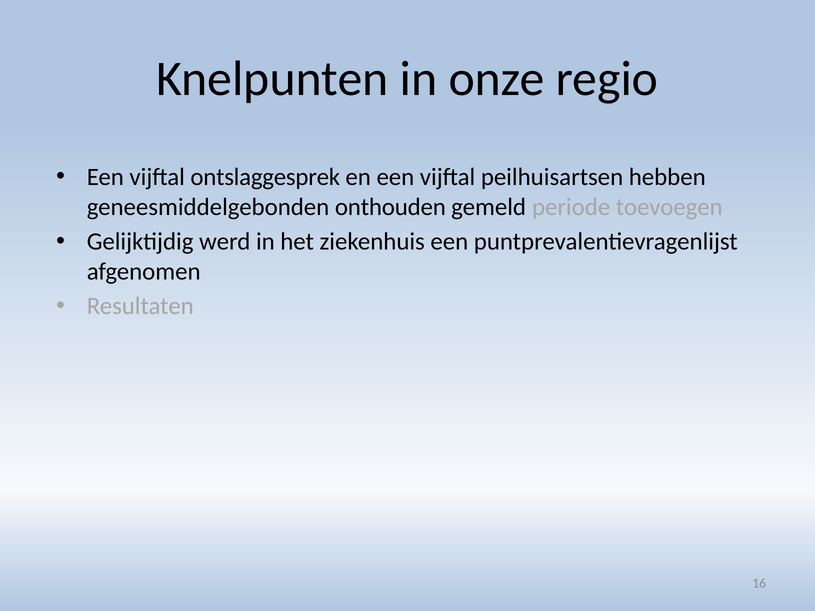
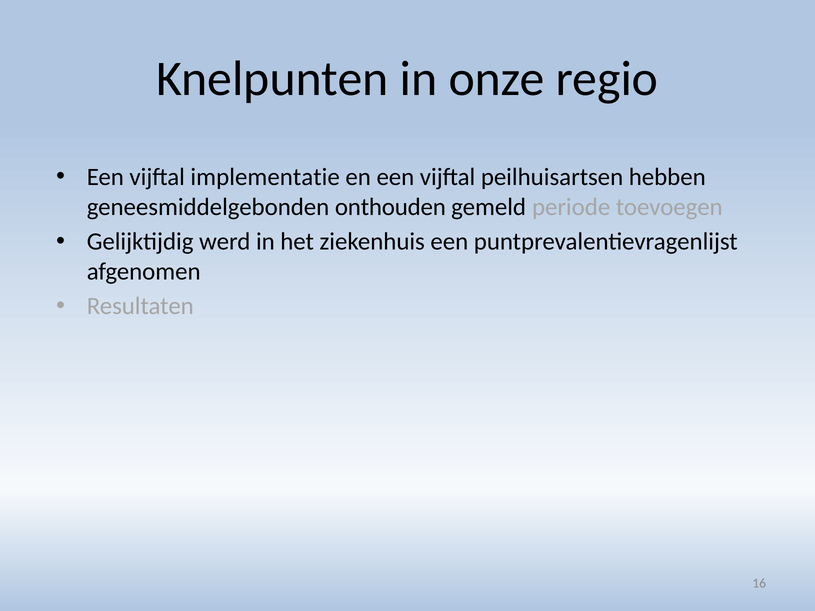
ontslaggesprek: ontslaggesprek -> implementatie
